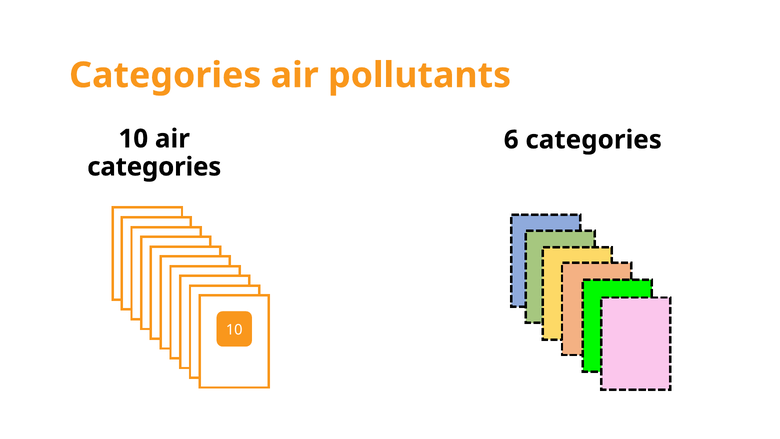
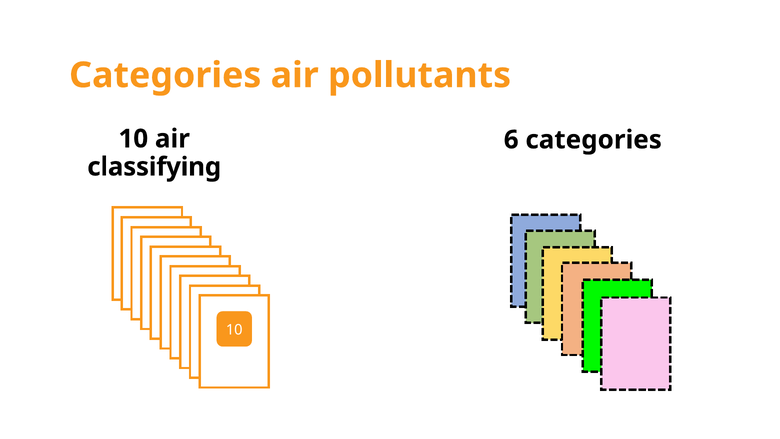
categories at (154, 167): categories -> classifying
